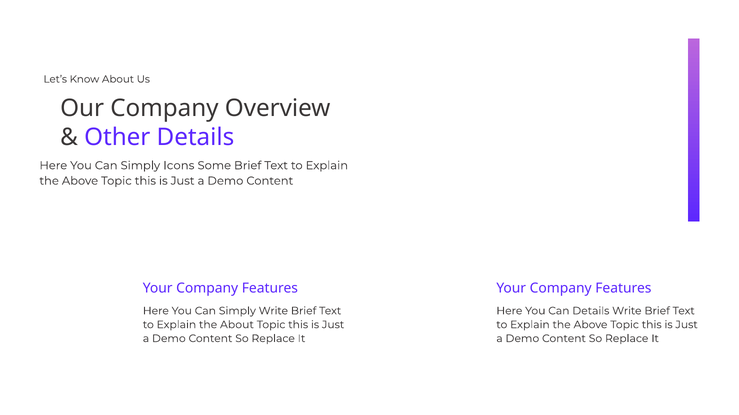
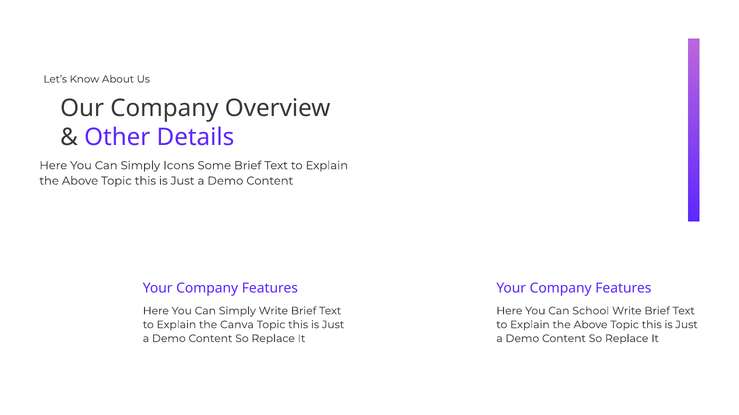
Can Details: Details -> School
the About: About -> Canva
